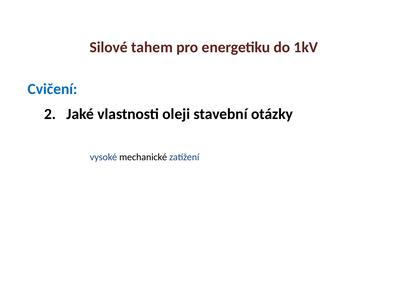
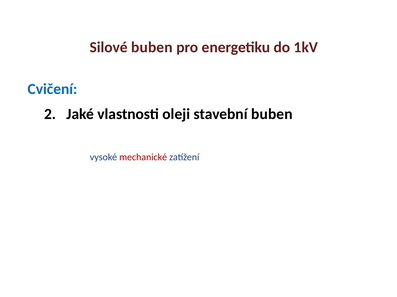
Silové tahem: tahem -> buben
stavební otázky: otázky -> buben
mechanické colour: black -> red
